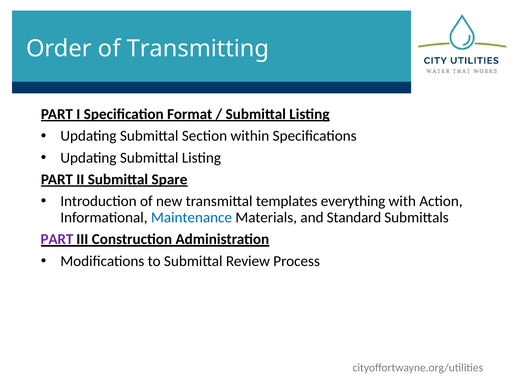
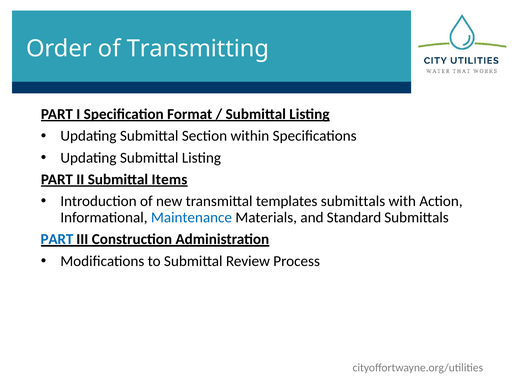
Spare: Spare -> Items
templates everything: everything -> submittals
PART at (57, 239) colour: purple -> blue
